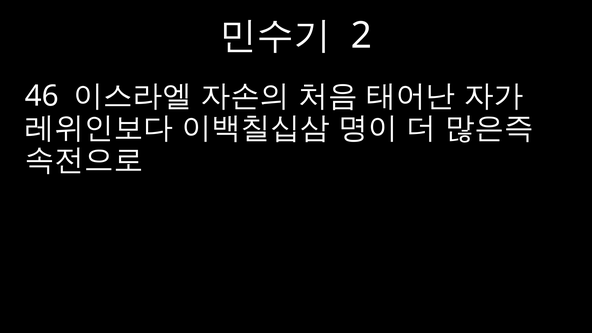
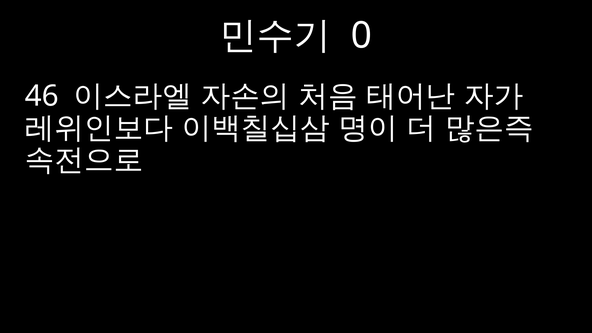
2: 2 -> 0
